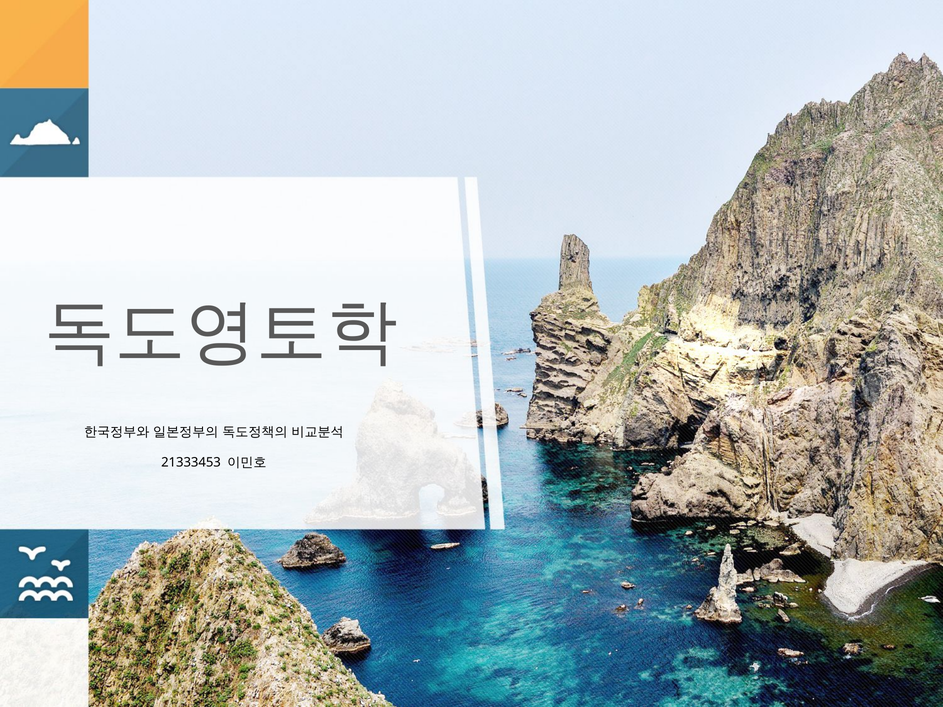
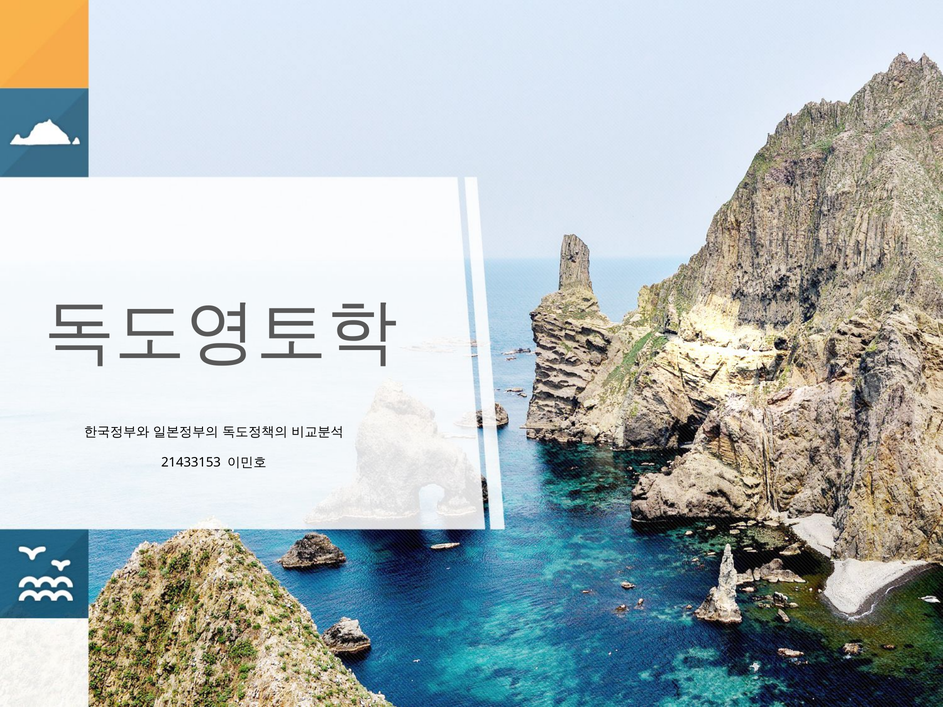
21333453: 21333453 -> 21433153
